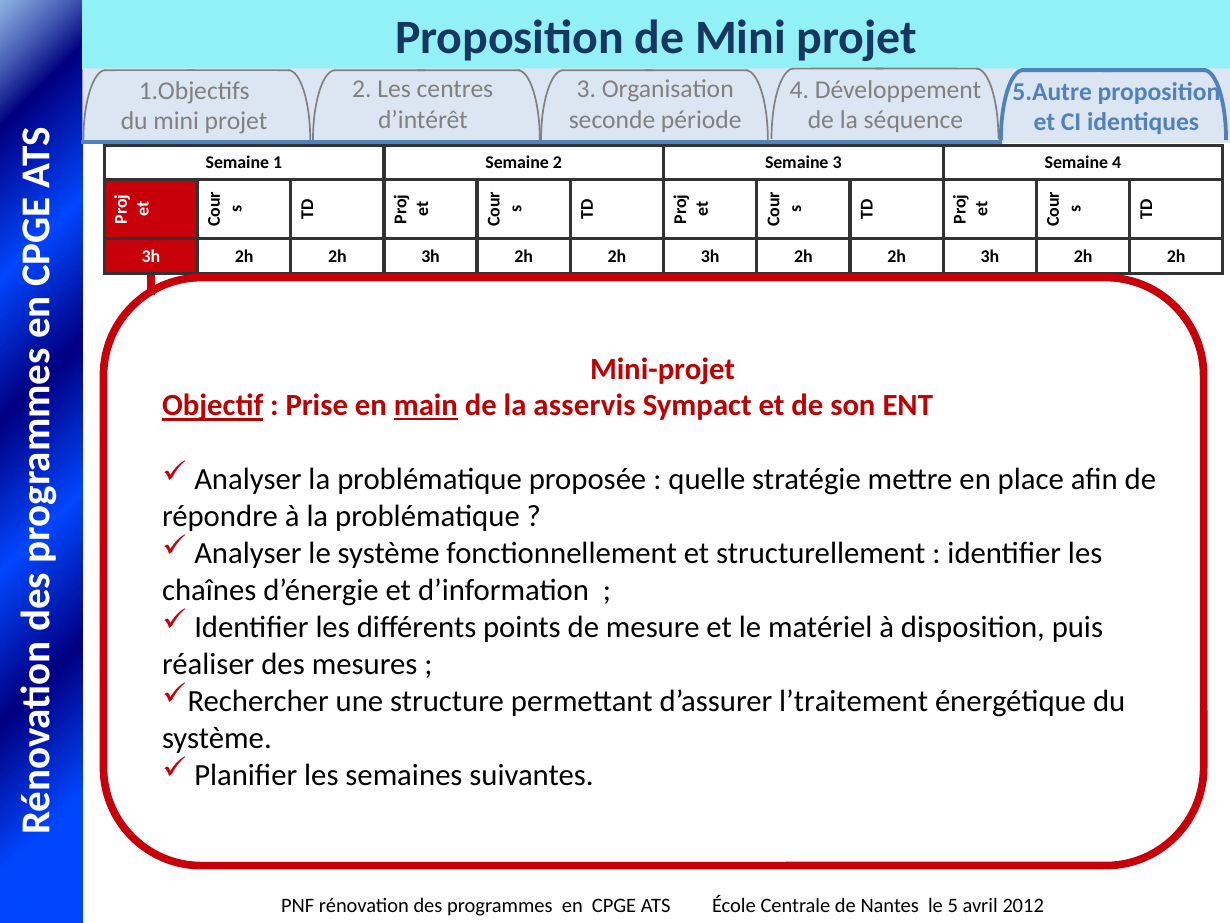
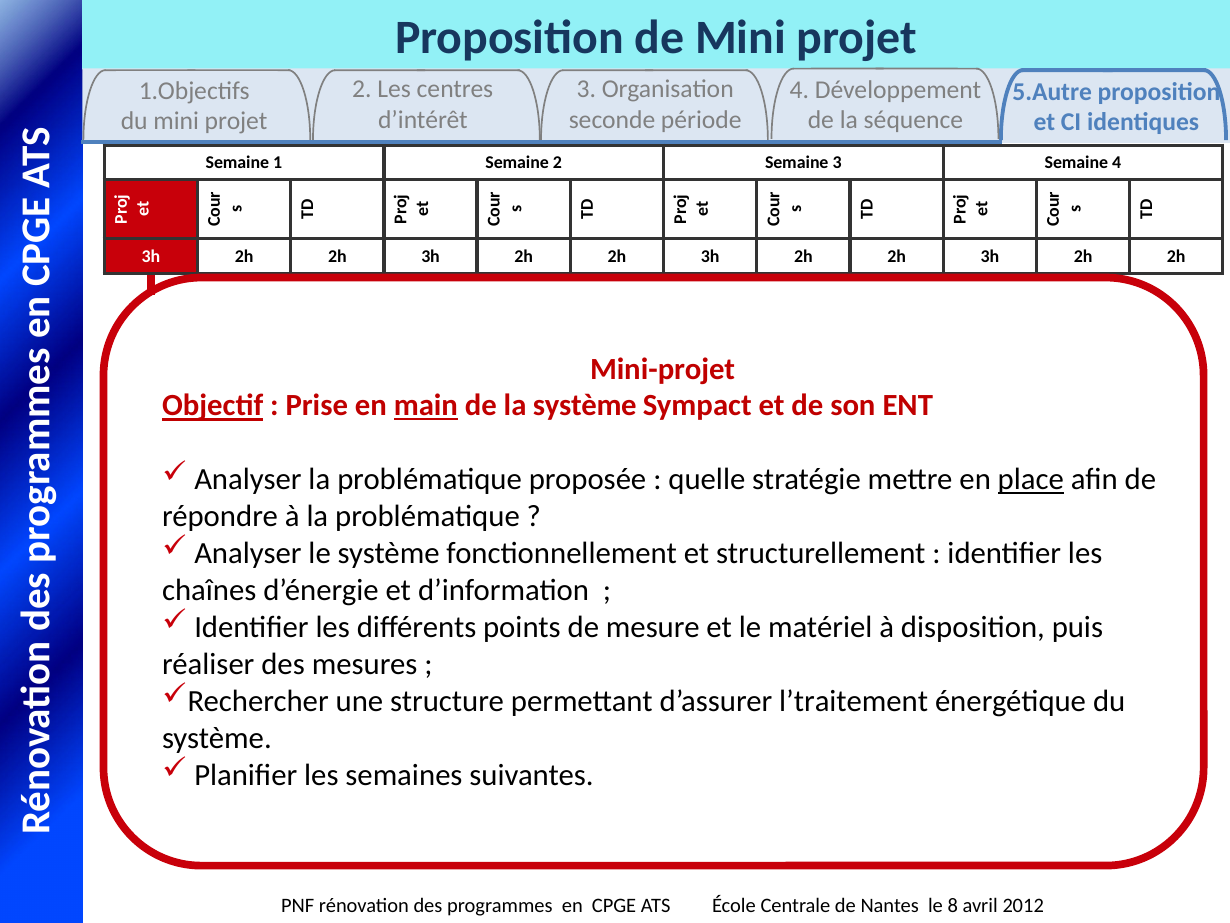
la asservis: asservis -> système
place underline: none -> present
5: 5 -> 8
